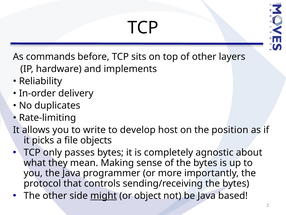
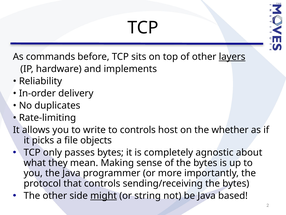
layers underline: none -> present
to develop: develop -> controls
position: position -> whether
object: object -> string
